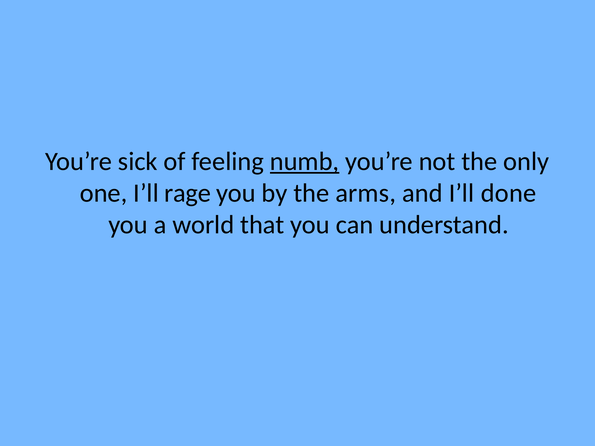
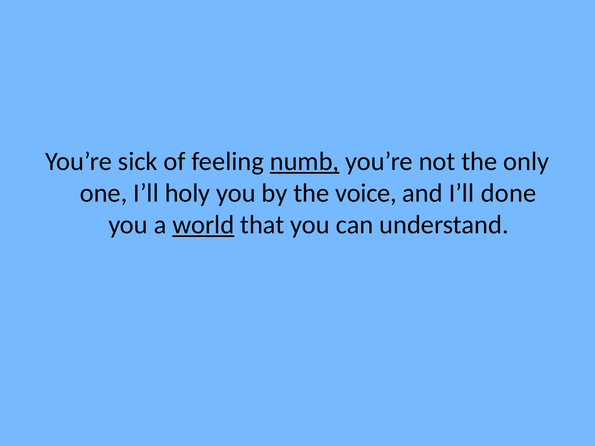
rage: rage -> holy
arms: arms -> voice
world underline: none -> present
